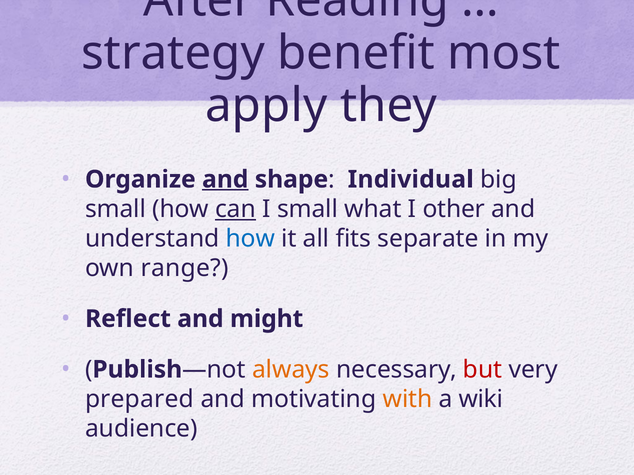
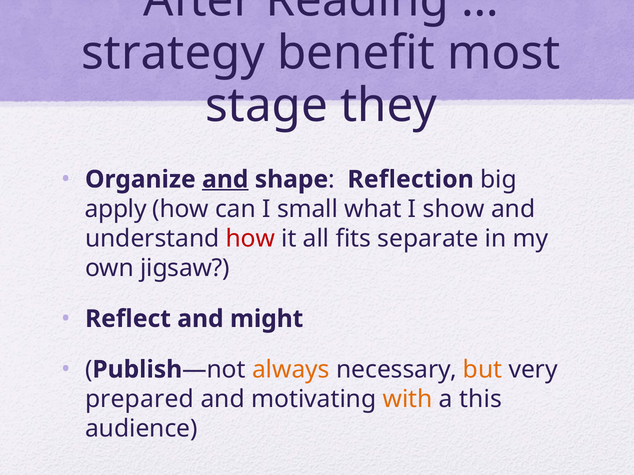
apply: apply -> stage
Individual: Individual -> Reflection
small at (116, 209): small -> apply
can underline: present -> none
other: other -> show
how at (250, 239) colour: blue -> red
range: range -> jigsaw
but colour: red -> orange
wiki: wiki -> this
